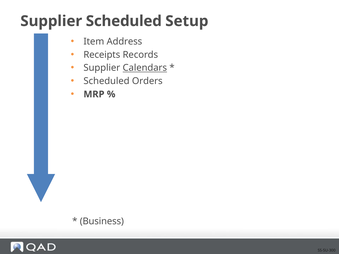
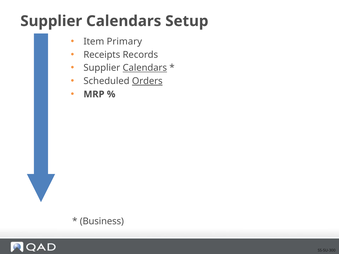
Scheduled at (124, 21): Scheduled -> Calendars
Address: Address -> Primary
Orders underline: none -> present
